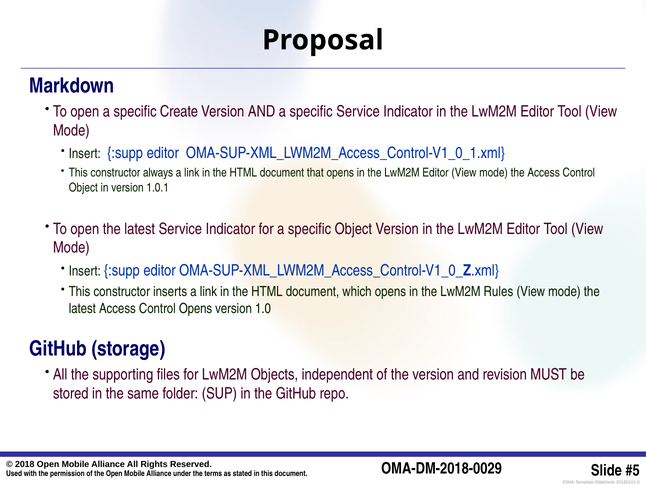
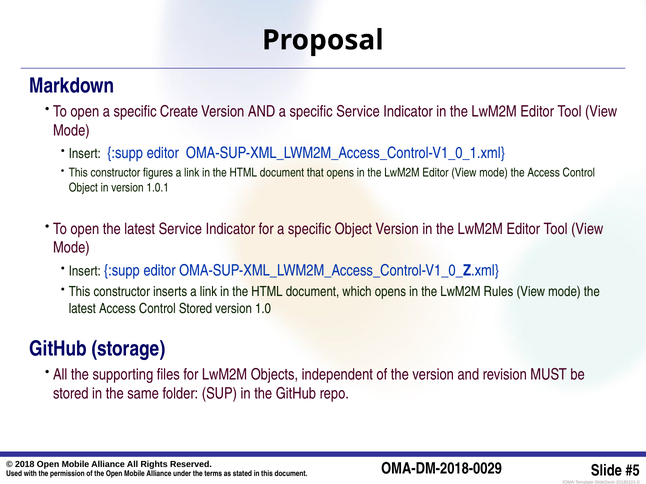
always: always -> figures
Control Opens: Opens -> Stored
